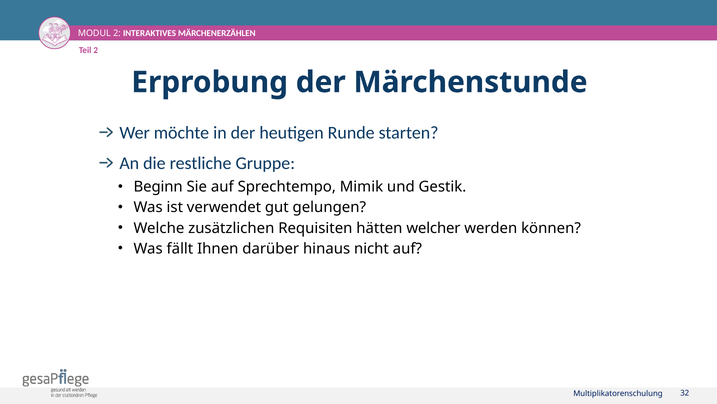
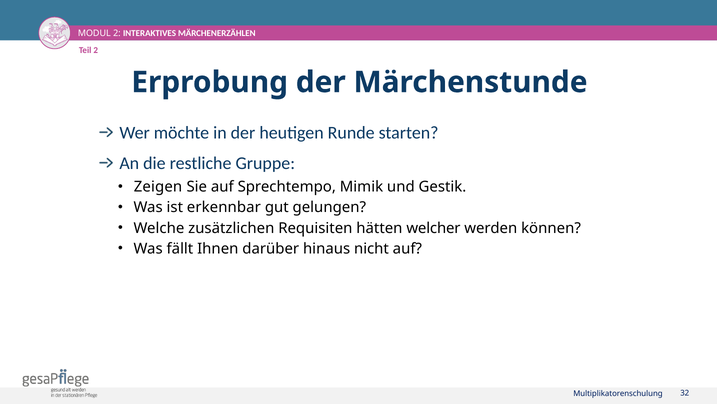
Beginn: Beginn -> Zeigen
verwendet: verwendet -> erkennbar
